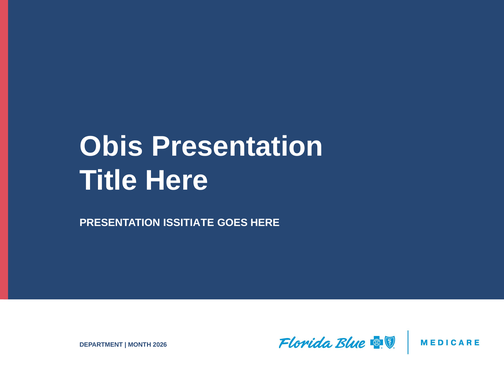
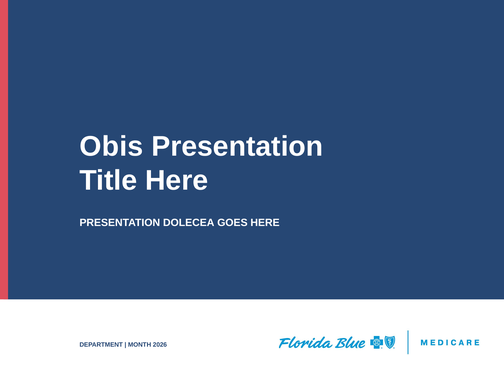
ISSITIATE: ISSITIATE -> DOLECEA
